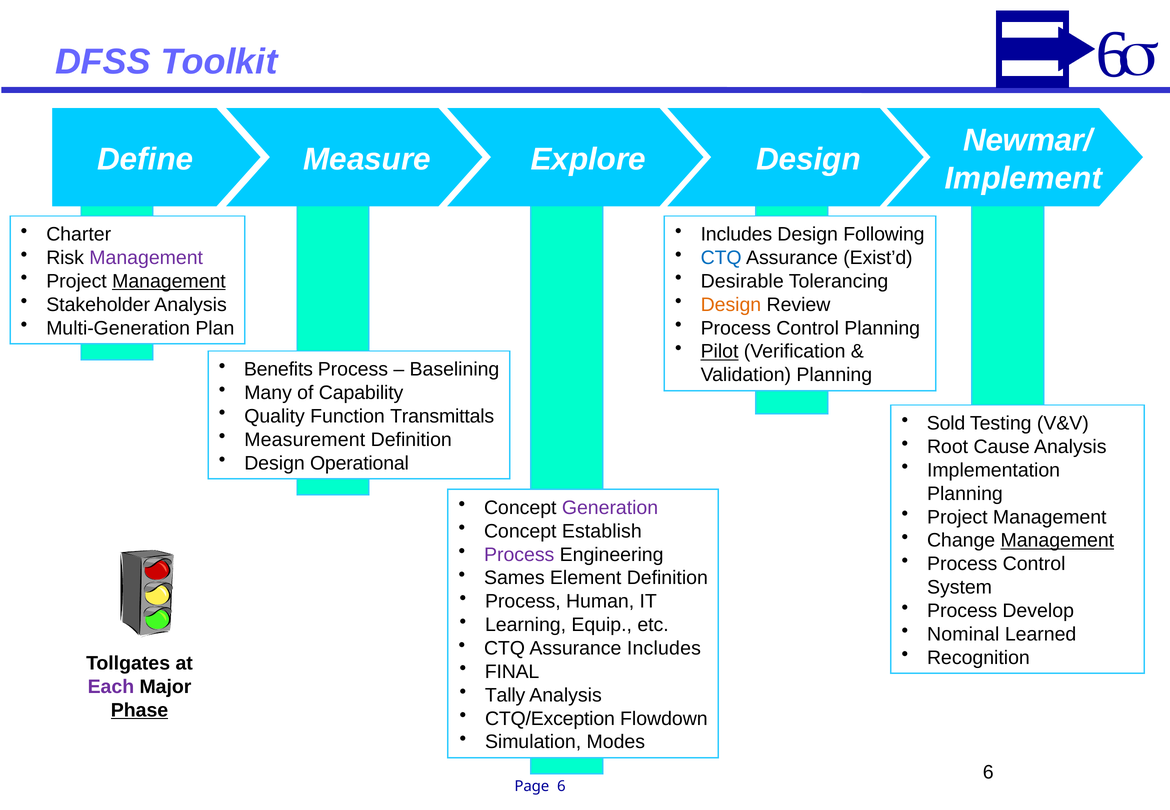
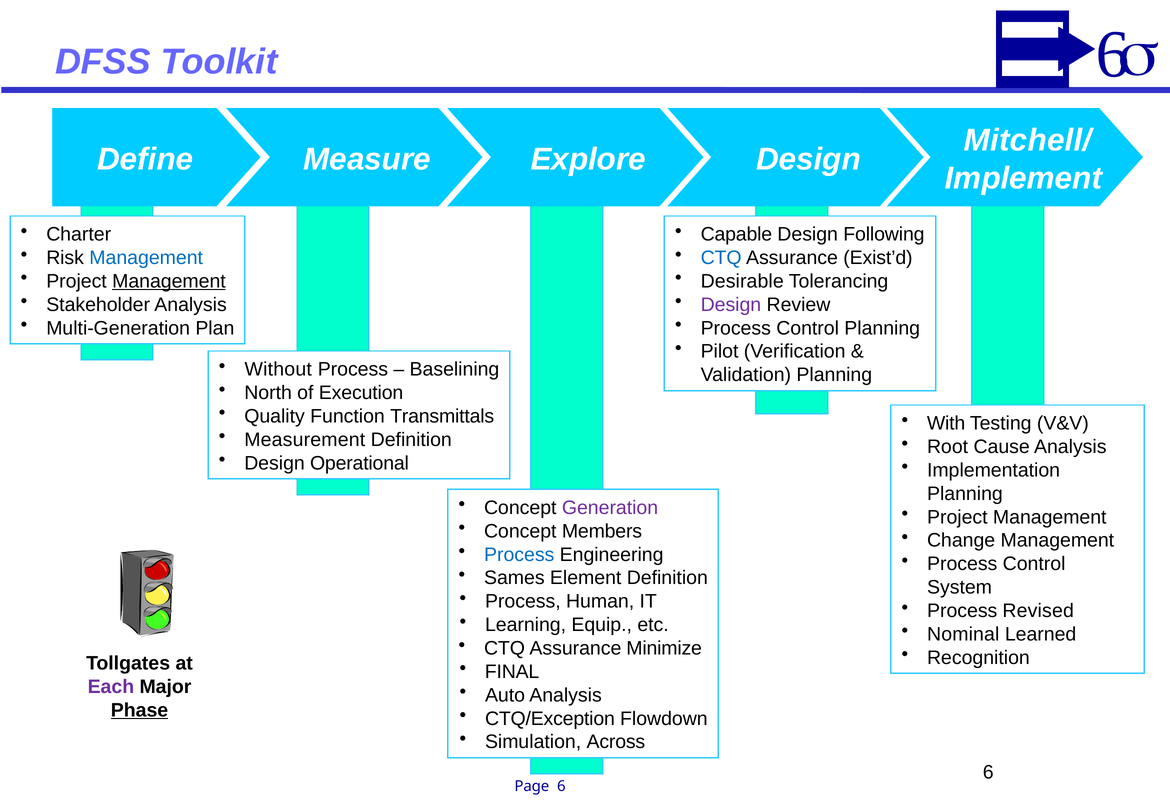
Newmar/: Newmar/ -> Mitchell/
Includes at (736, 234): Includes -> Capable
Management at (146, 258) colour: purple -> blue
Design at (731, 305) colour: orange -> purple
Pilot underline: present -> none
Benefits: Benefits -> Without
Many: Many -> North
Capability: Capability -> Execution
Sold: Sold -> With
Establish: Establish -> Members
Management at (1057, 541) underline: present -> none
Process at (519, 555) colour: purple -> blue
Develop: Develop -> Revised
Assurance Includes: Includes -> Minimize
Tally: Tally -> Auto
Modes: Modes -> Across
